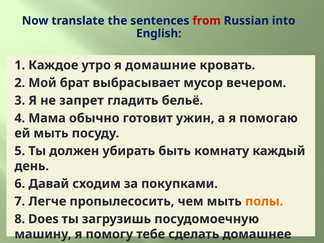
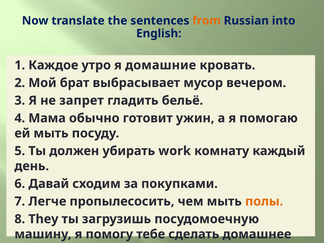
from colour: red -> orange
быть: быть -> work
Does: Does -> They
